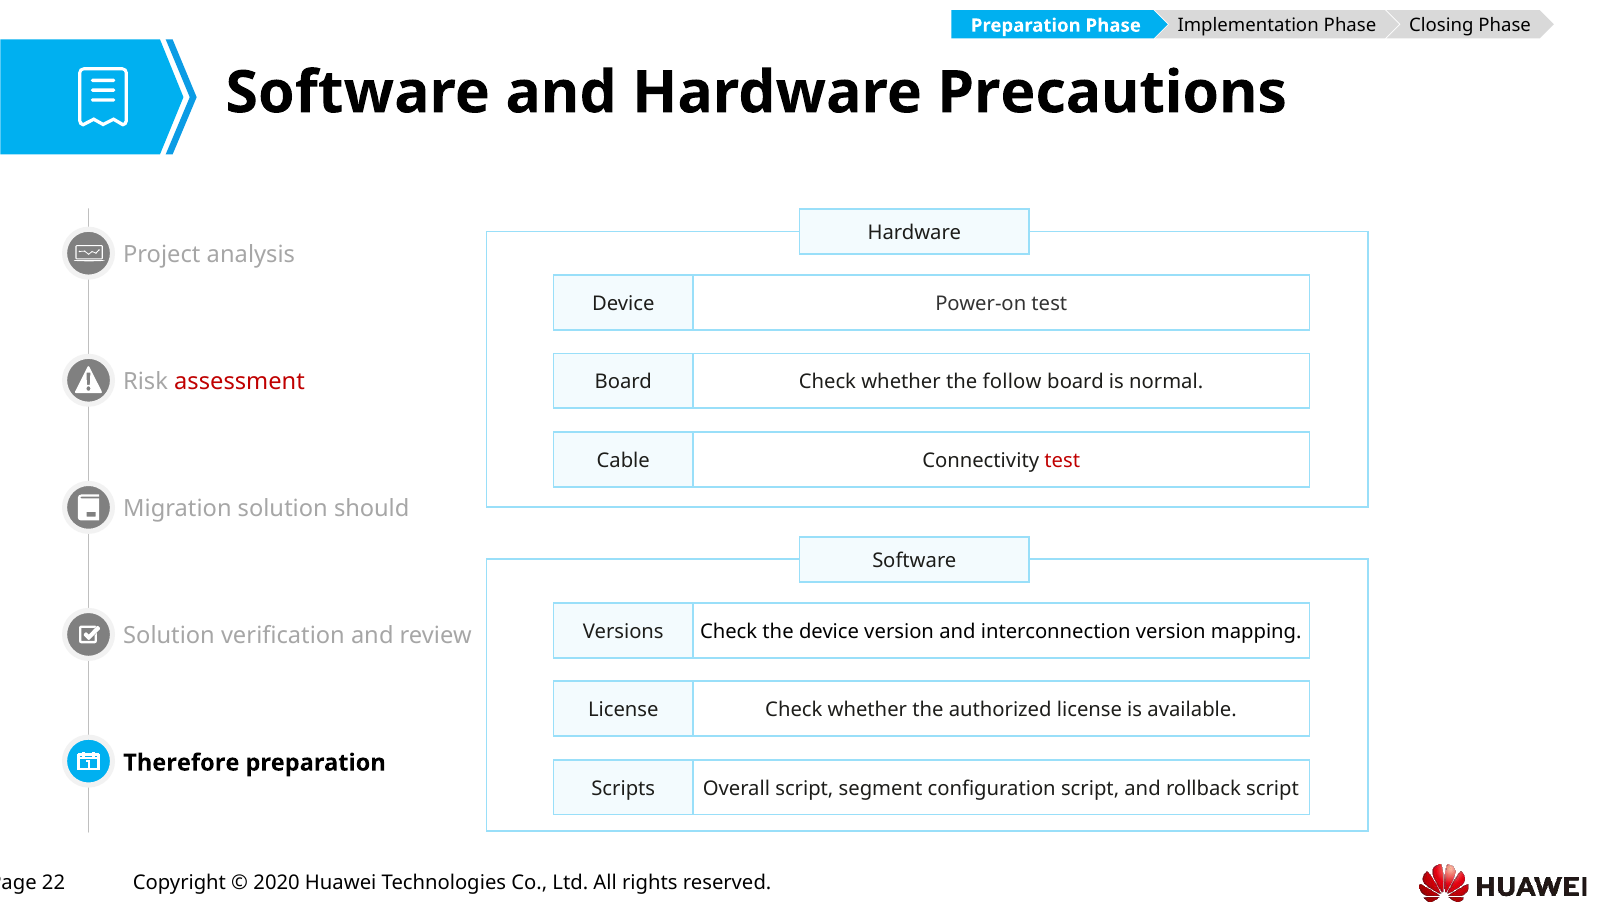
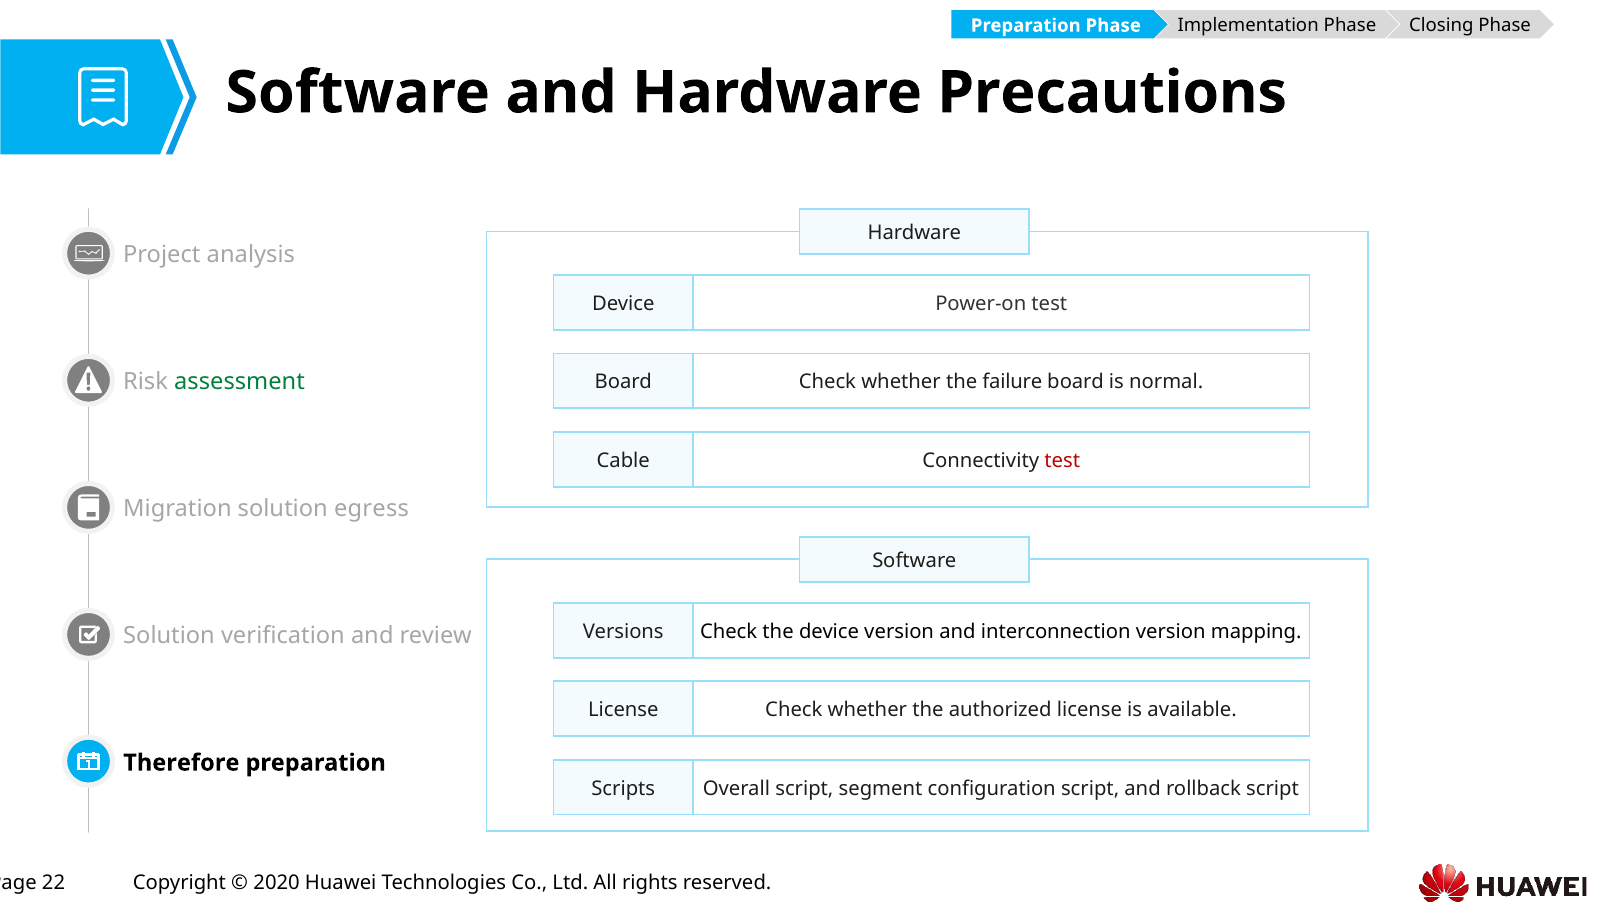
assessment colour: red -> green
follow: follow -> failure
should: should -> egress
